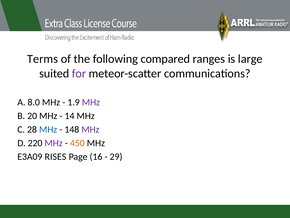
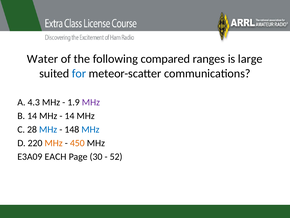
Terms: Terms -> Water
for colour: purple -> blue
8.0: 8.0 -> 4.3
B 20: 20 -> 14
MHz at (90, 129) colour: purple -> blue
MHz at (54, 143) colour: purple -> orange
RISES: RISES -> EACH
16: 16 -> 30
29: 29 -> 52
